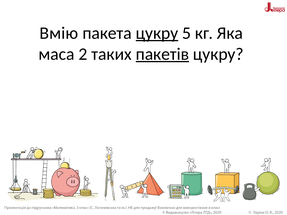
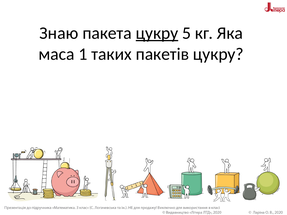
Вмію: Вмію -> Знаю
2: 2 -> 1
пакетів underline: present -> none
